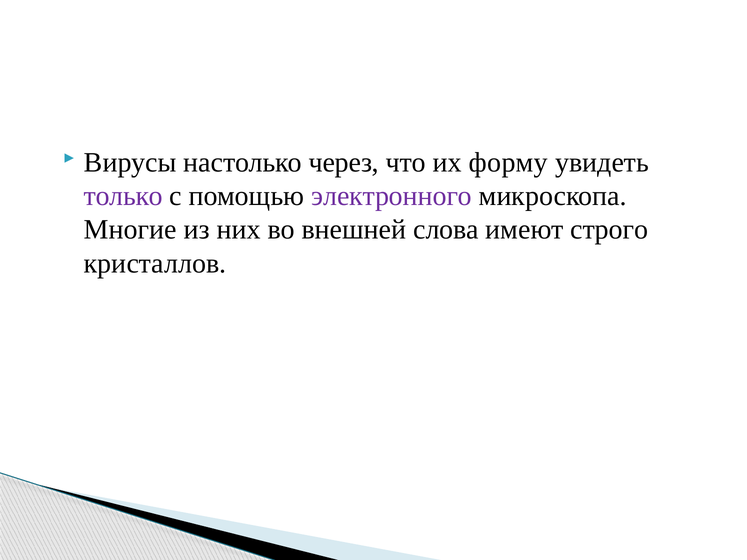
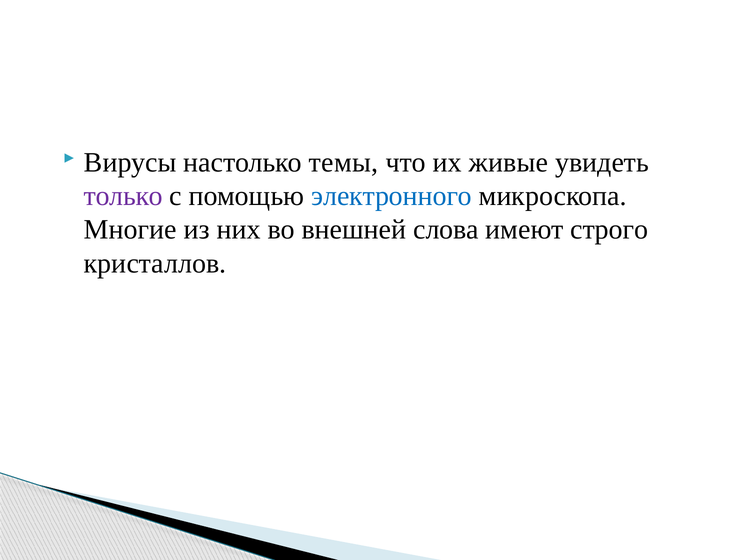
через: через -> темы
форму: форму -> живые
электронного colour: purple -> blue
